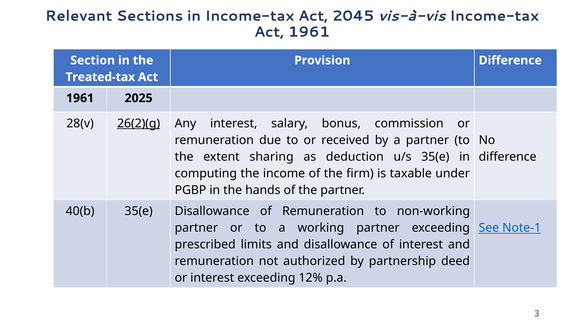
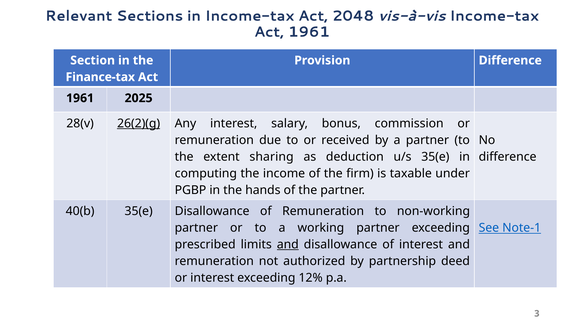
2045: 2045 -> 2048
Treated-tax: Treated-tax -> Finance-tax
and at (288, 244) underline: none -> present
